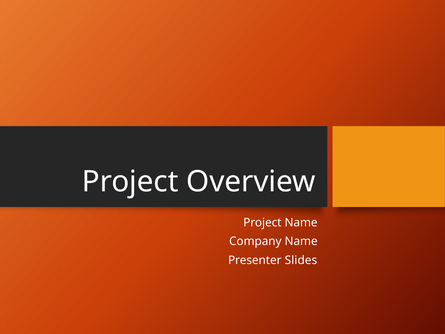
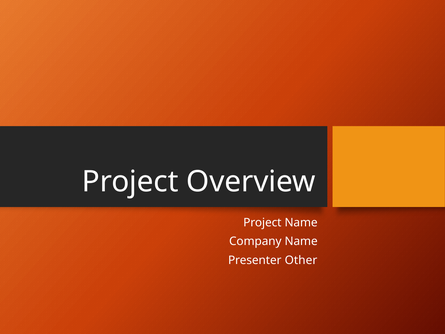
Slides: Slides -> Other
